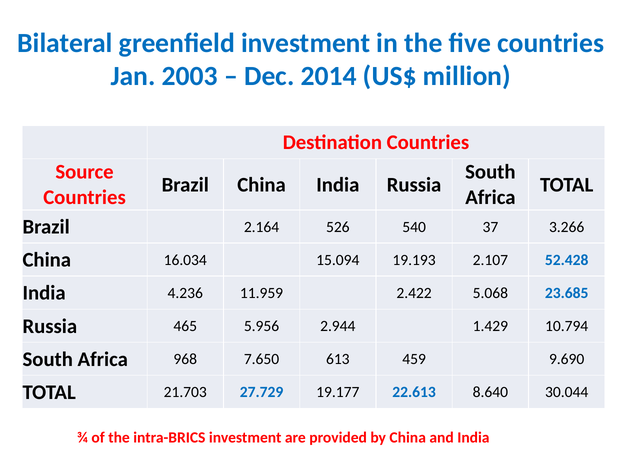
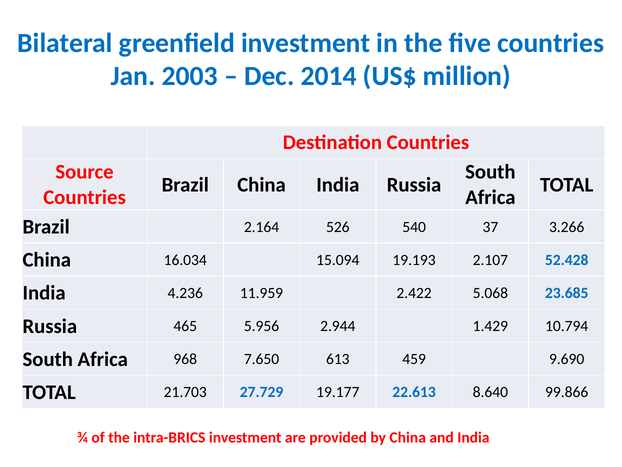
30.044: 30.044 -> 99.866
